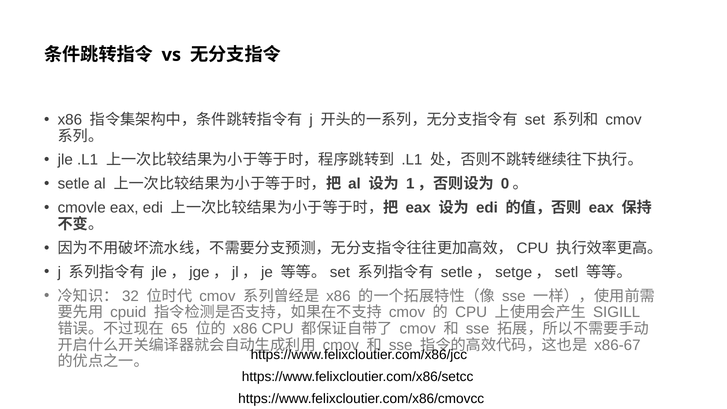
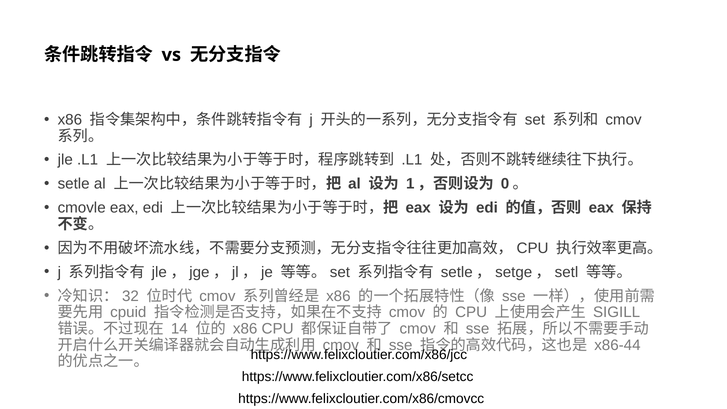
65: 65 -> 14
x86-67: x86-67 -> x86-44
